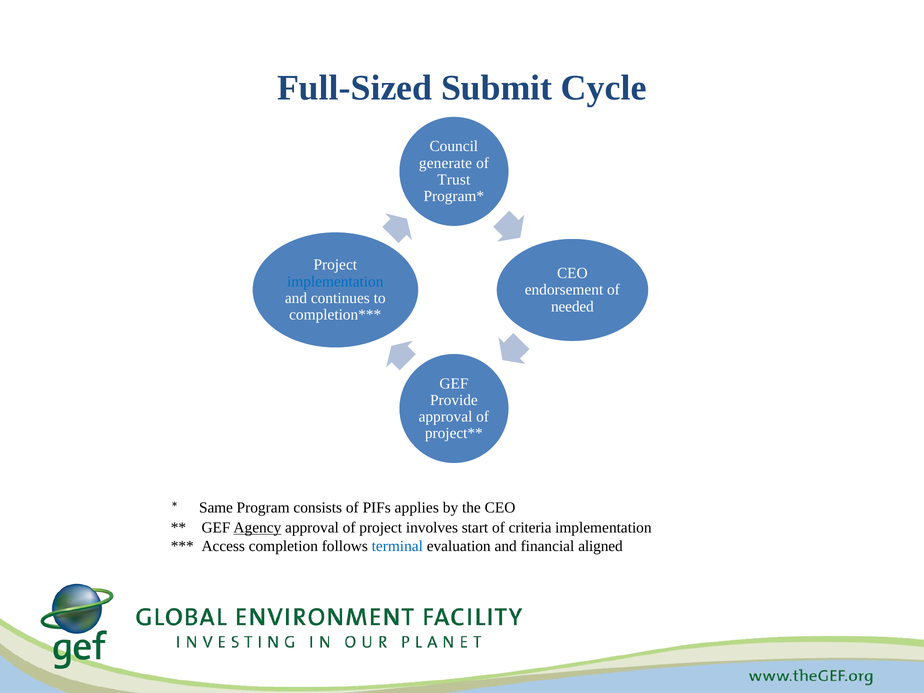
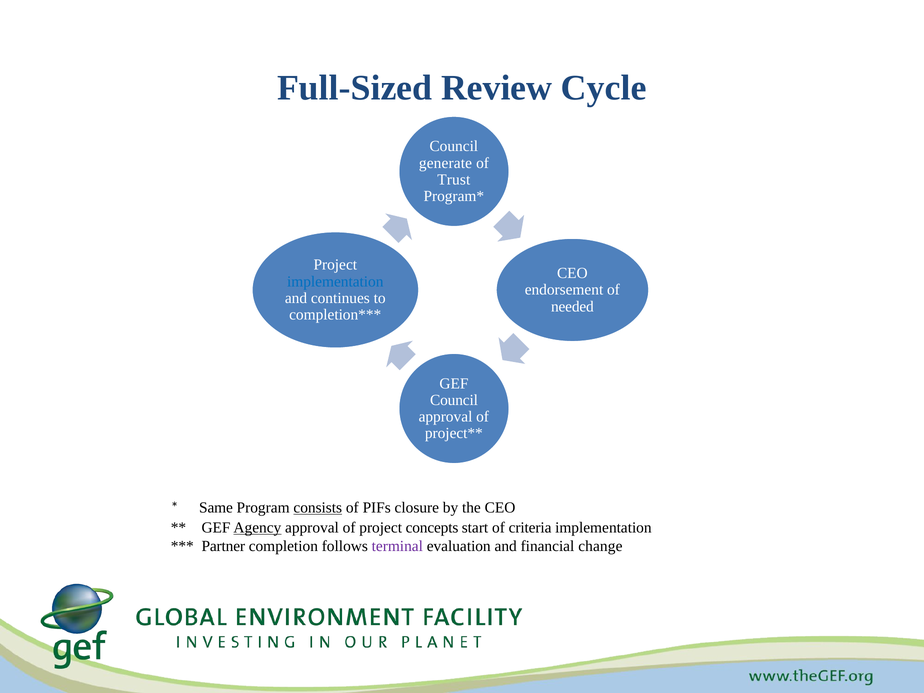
Submit: Submit -> Review
Provide at (454, 400): Provide -> Council
consists underline: none -> present
applies: applies -> closure
involves: involves -> concepts
Access: Access -> Partner
terminal colour: blue -> purple
aligned: aligned -> change
